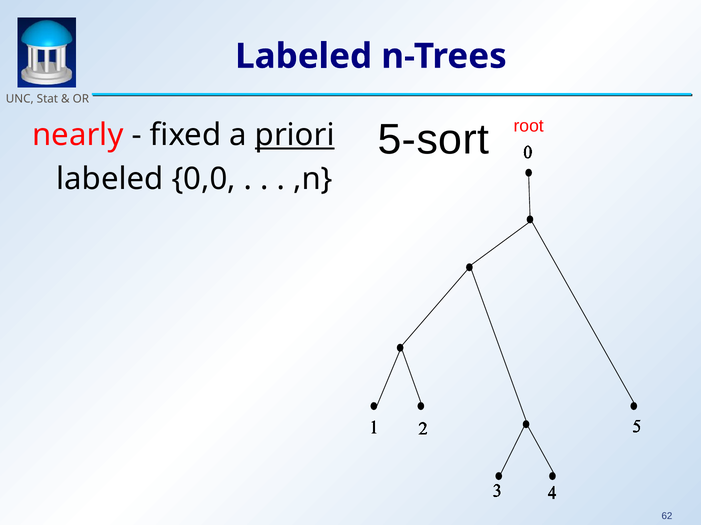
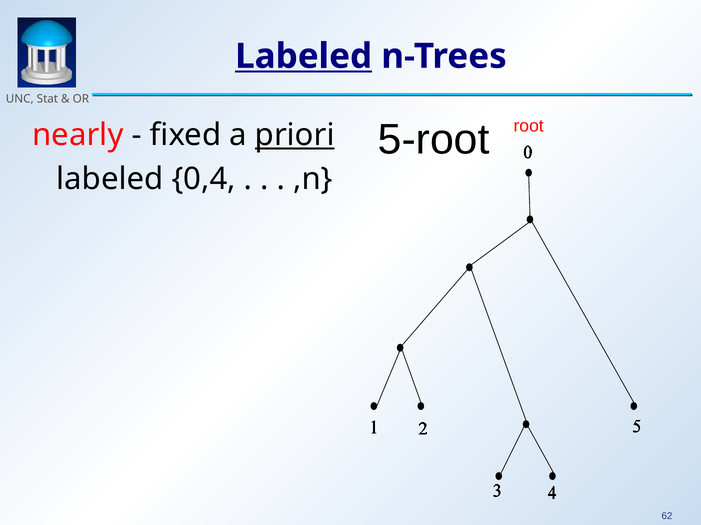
Labeled at (304, 56) underline: none -> present
5-sort: 5-sort -> 5-root
0,0: 0,0 -> 0,4
